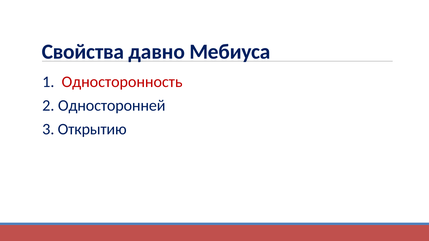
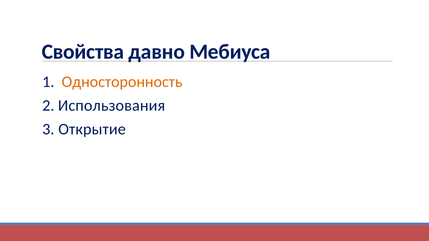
Односторонность colour: red -> orange
Односторонней: Односторонней -> Использования
Открытию: Открытию -> Открытие
